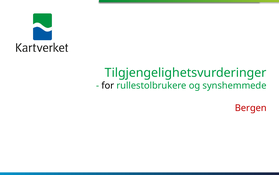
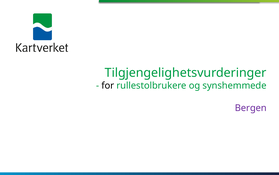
Bergen colour: red -> purple
